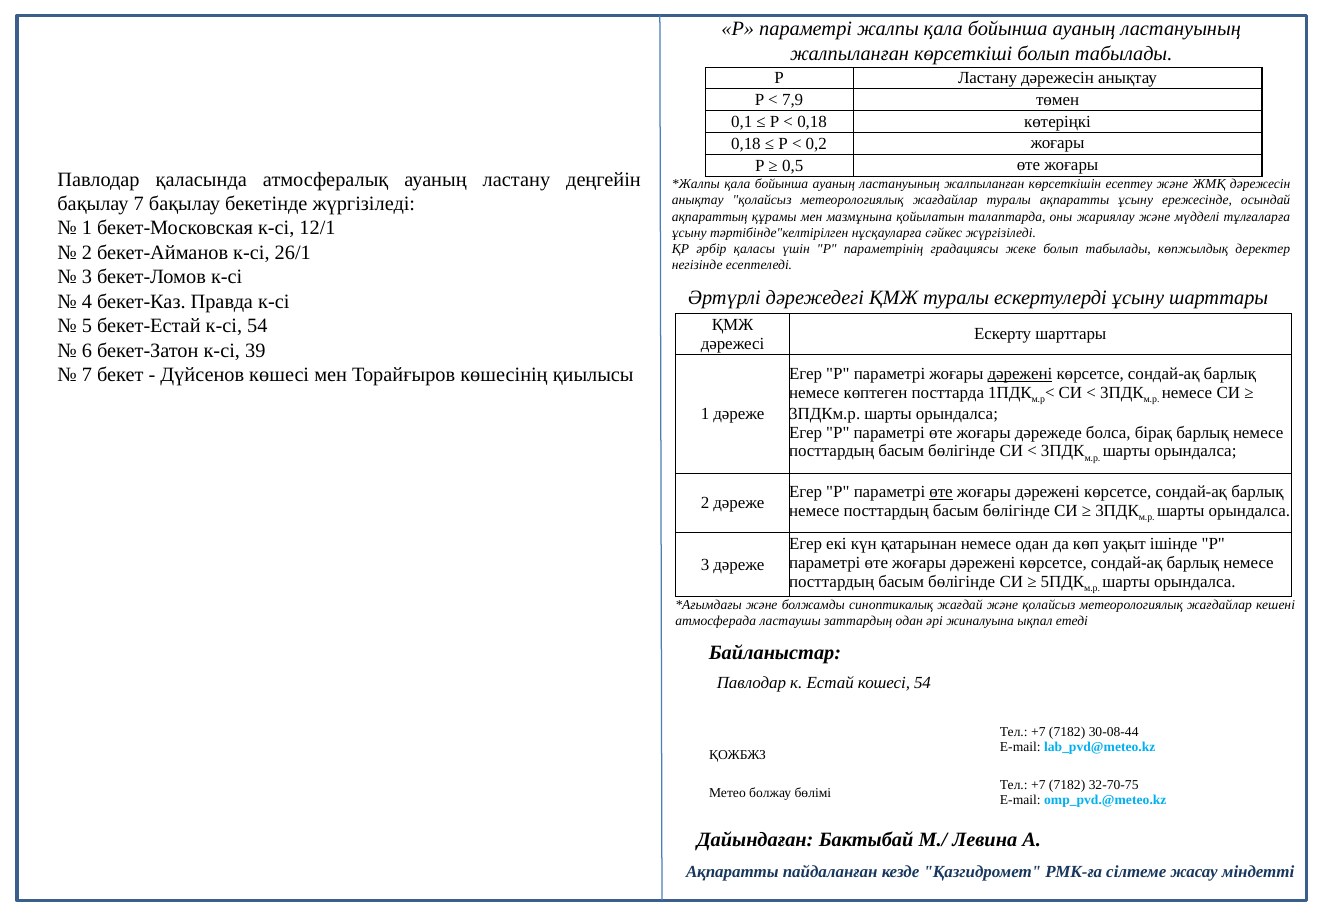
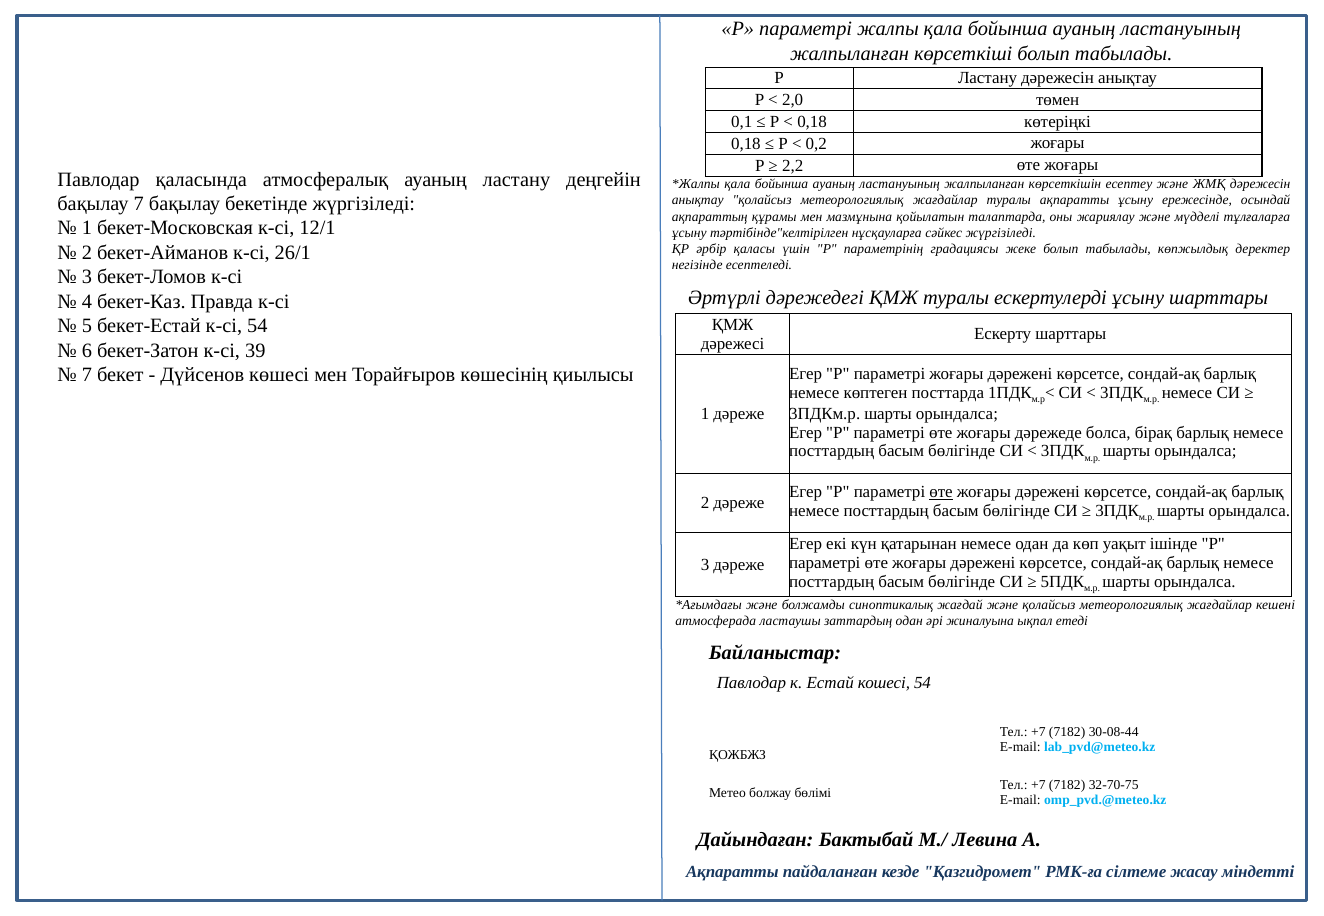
7,9: 7,9 -> 2,0
0,5: 0,5 -> 2,2
дәрежені at (1020, 374) underline: present -> none
